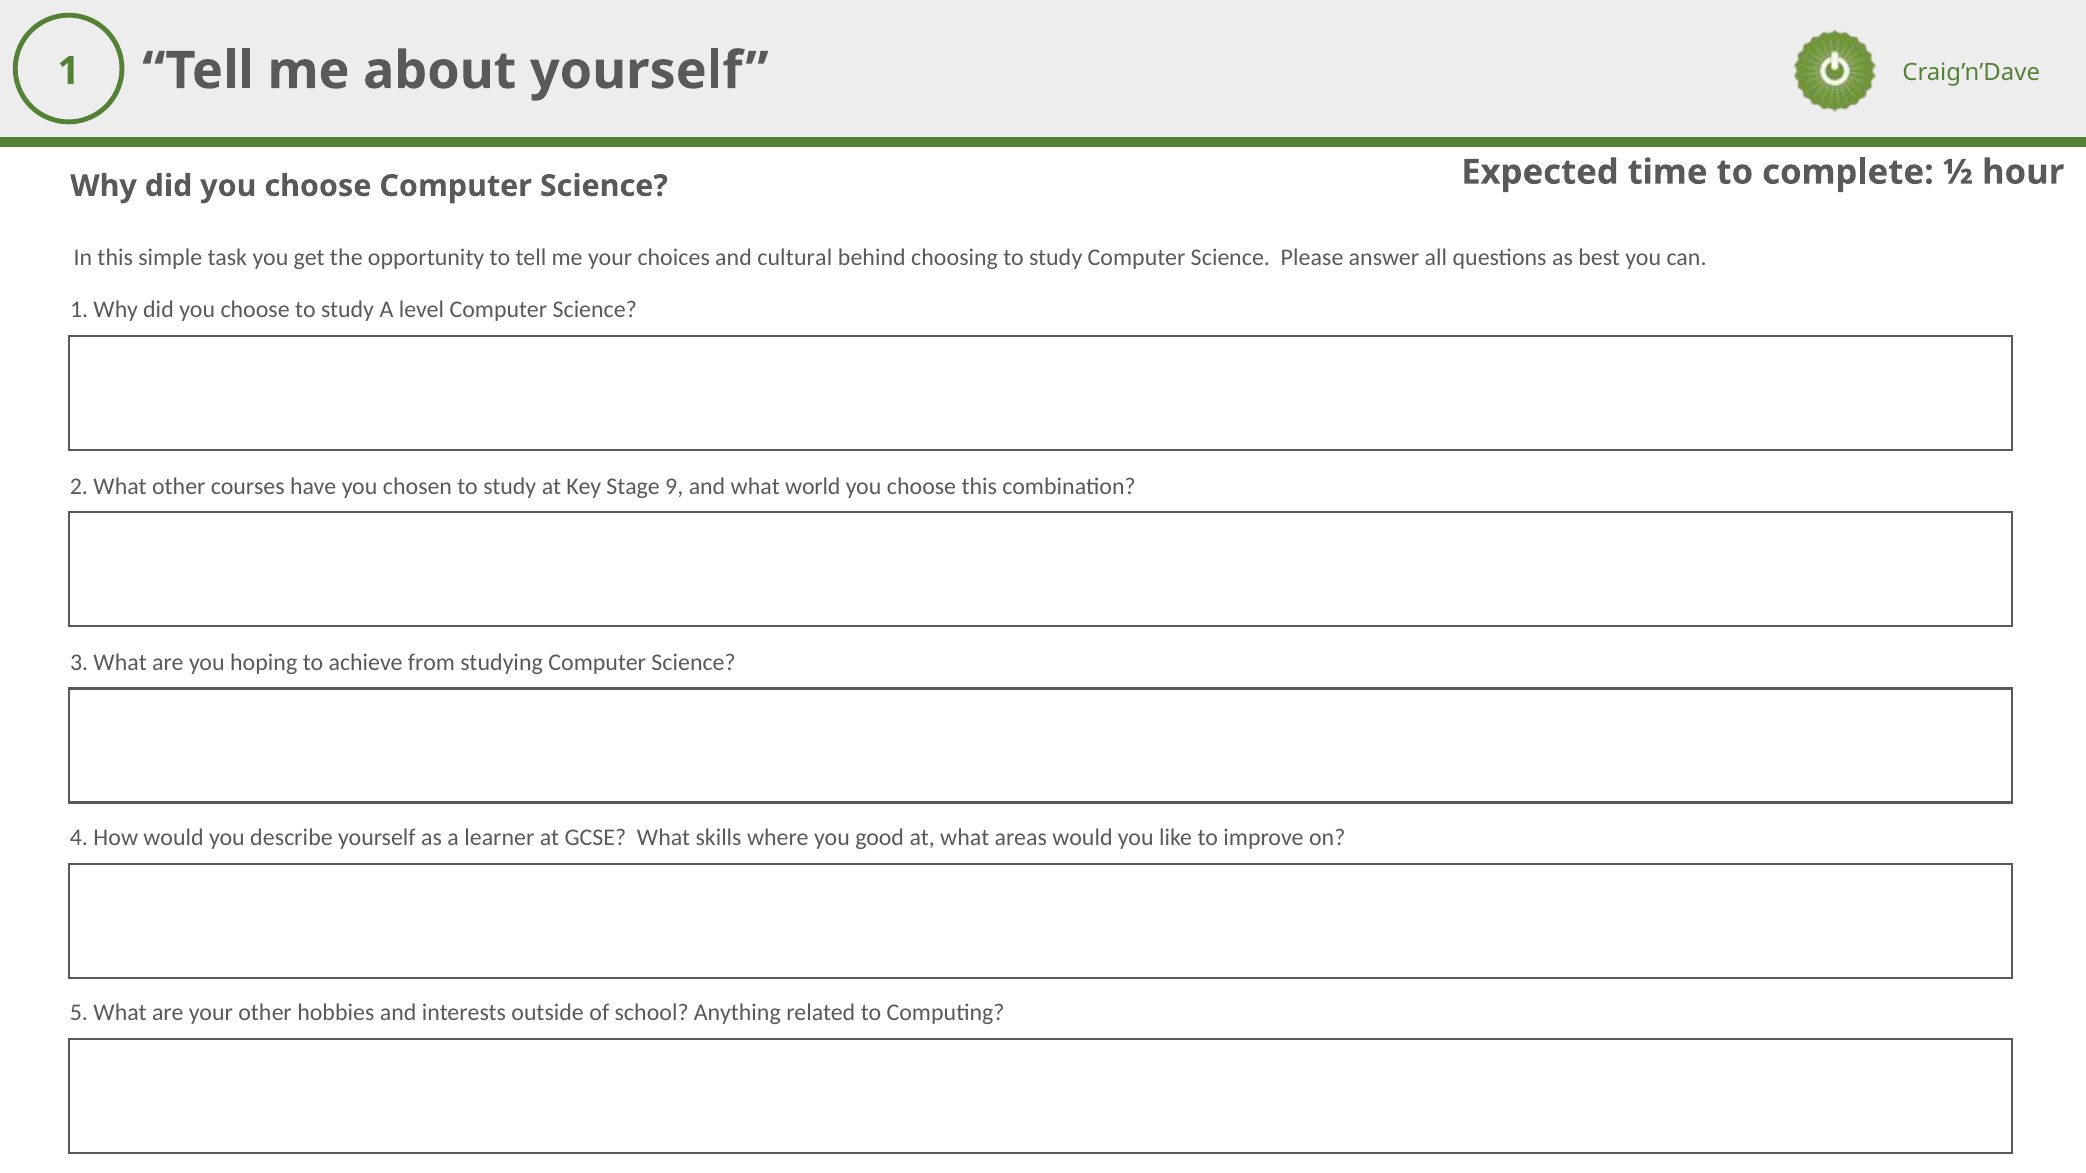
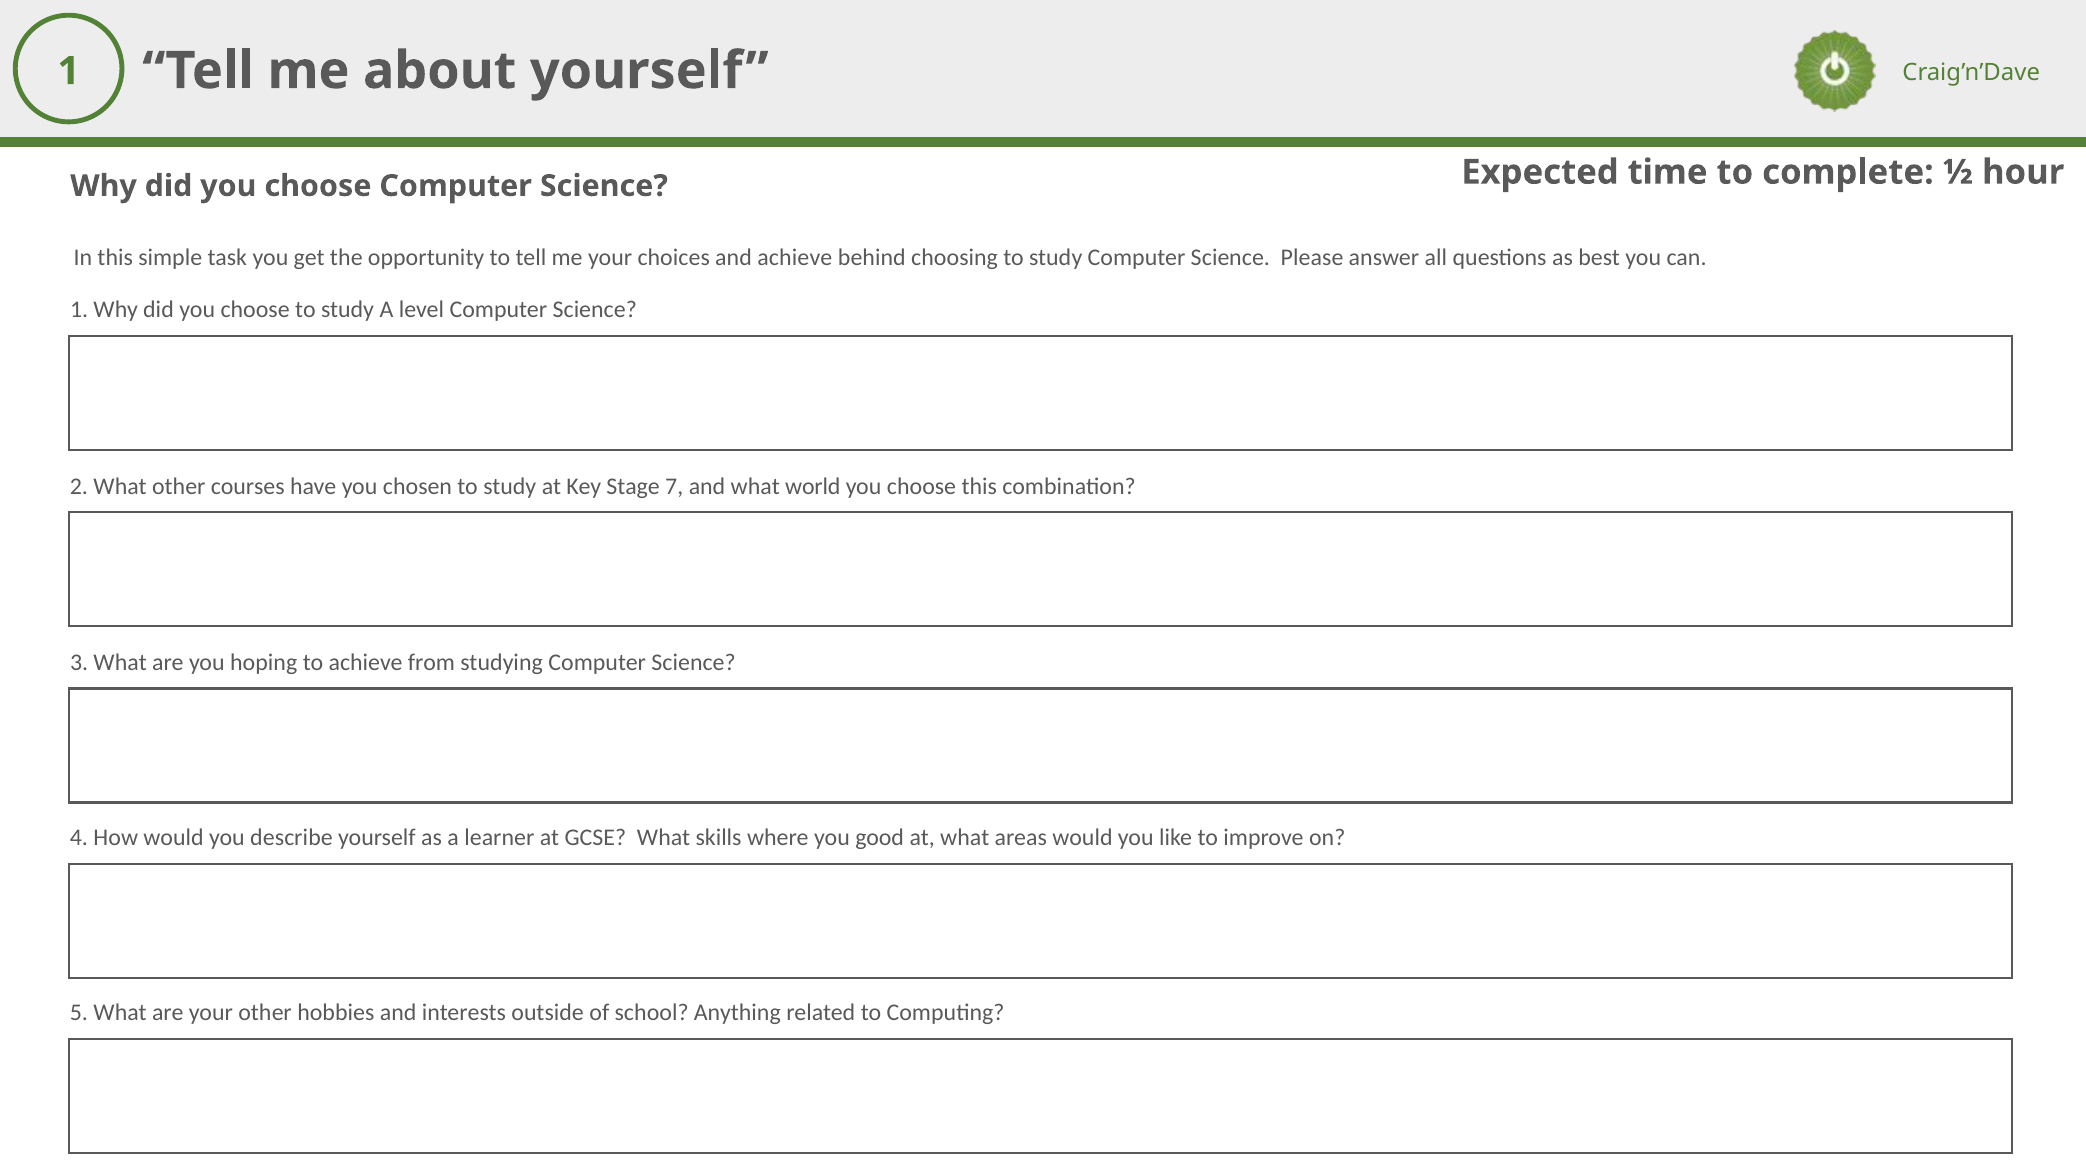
and cultural: cultural -> achieve
9: 9 -> 7
